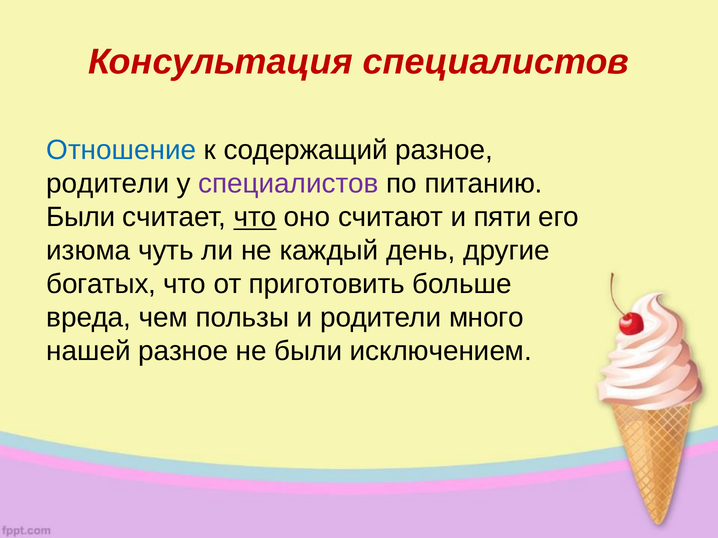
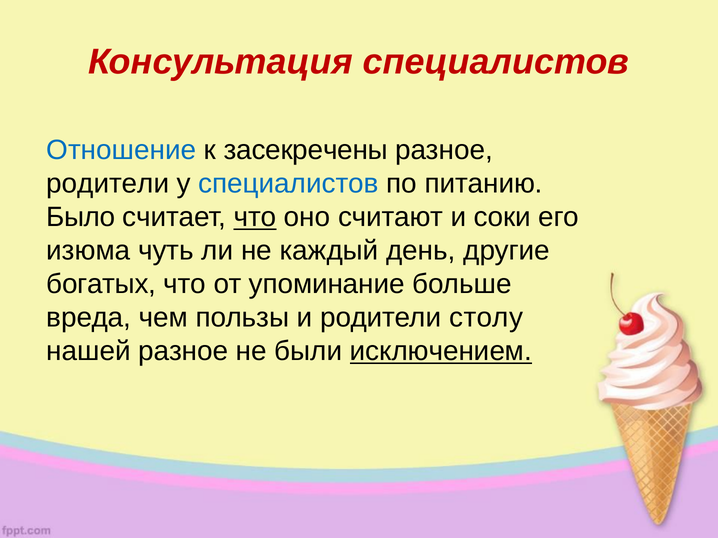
содержащий: содержащий -> засекречены
специалистов at (289, 184) colour: purple -> blue
Были at (81, 217): Были -> Было
пяти: пяти -> соки
приготовить: приготовить -> упоминание
много: много -> столу
исключением underline: none -> present
